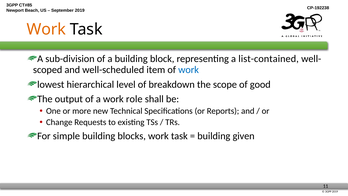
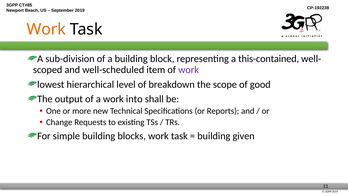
list-contained: list-contained -> this-contained
work at (189, 70) colour: blue -> purple
role: role -> into
